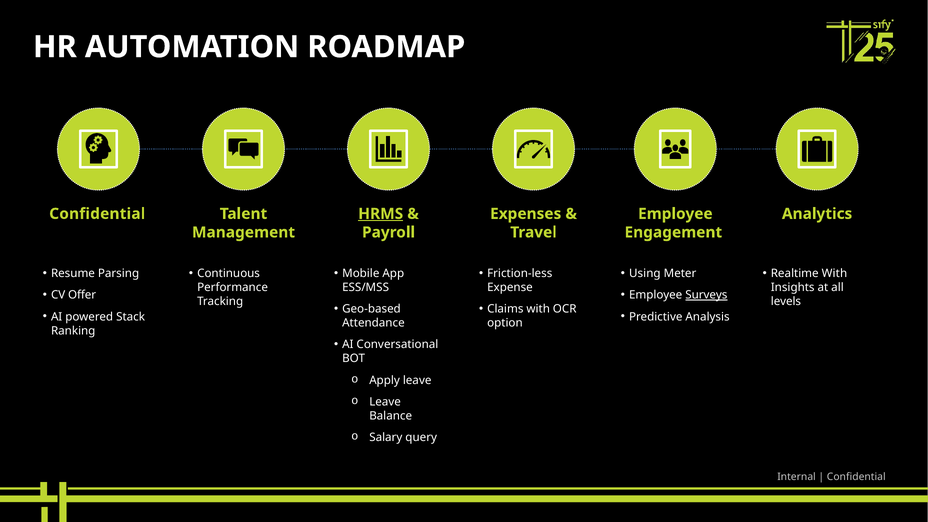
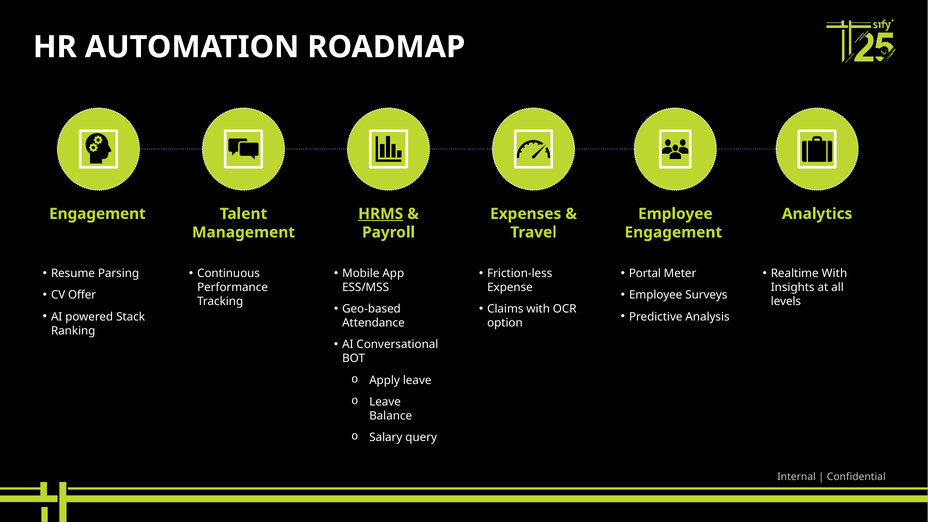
Confidential at (97, 214): Confidential -> Engagement
Using: Using -> Portal
Surveys underline: present -> none
